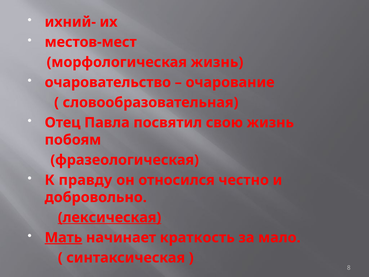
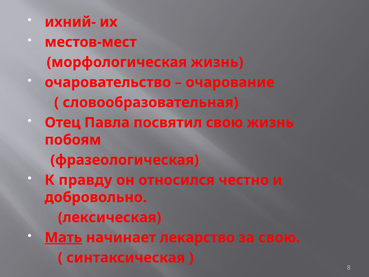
лексическая underline: present -> none
краткость: краткость -> лекарство
за мало: мало -> свою
